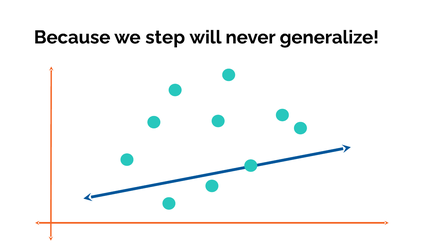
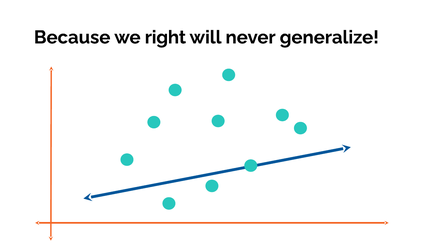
step: step -> right
